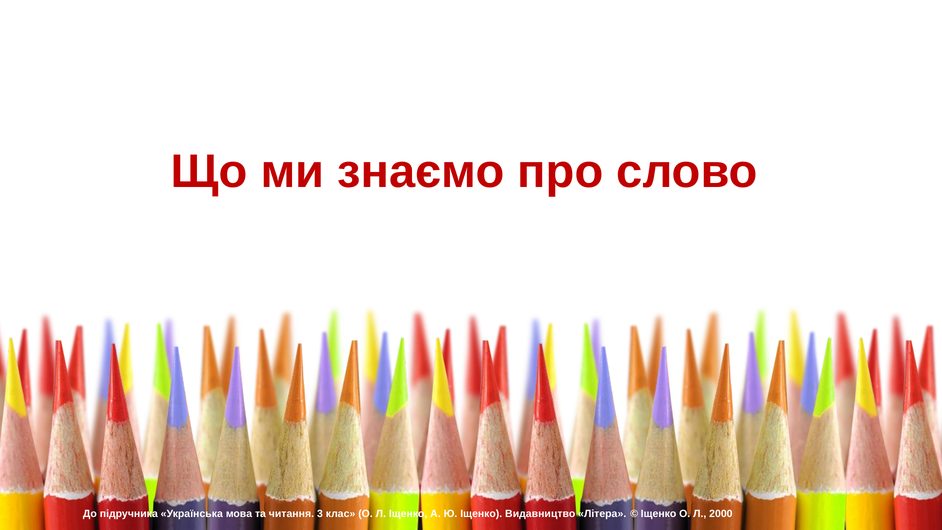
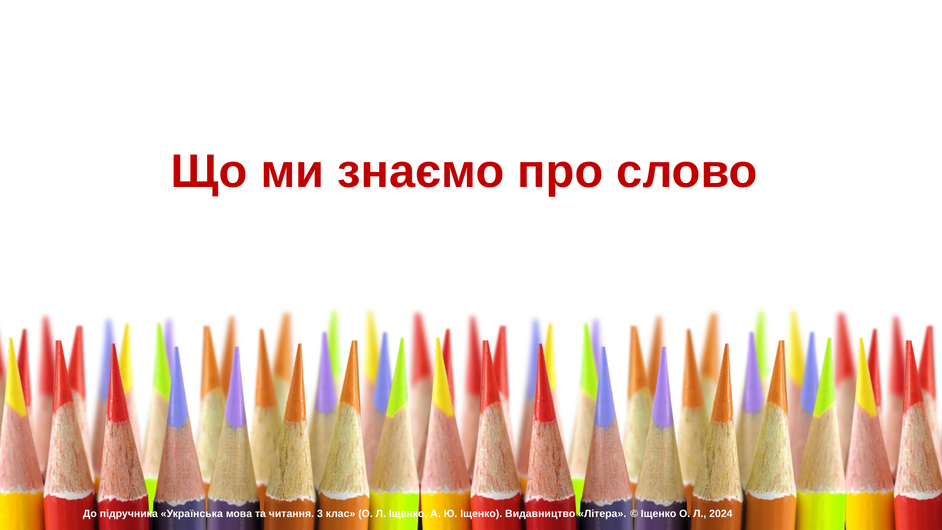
2000: 2000 -> 2024
